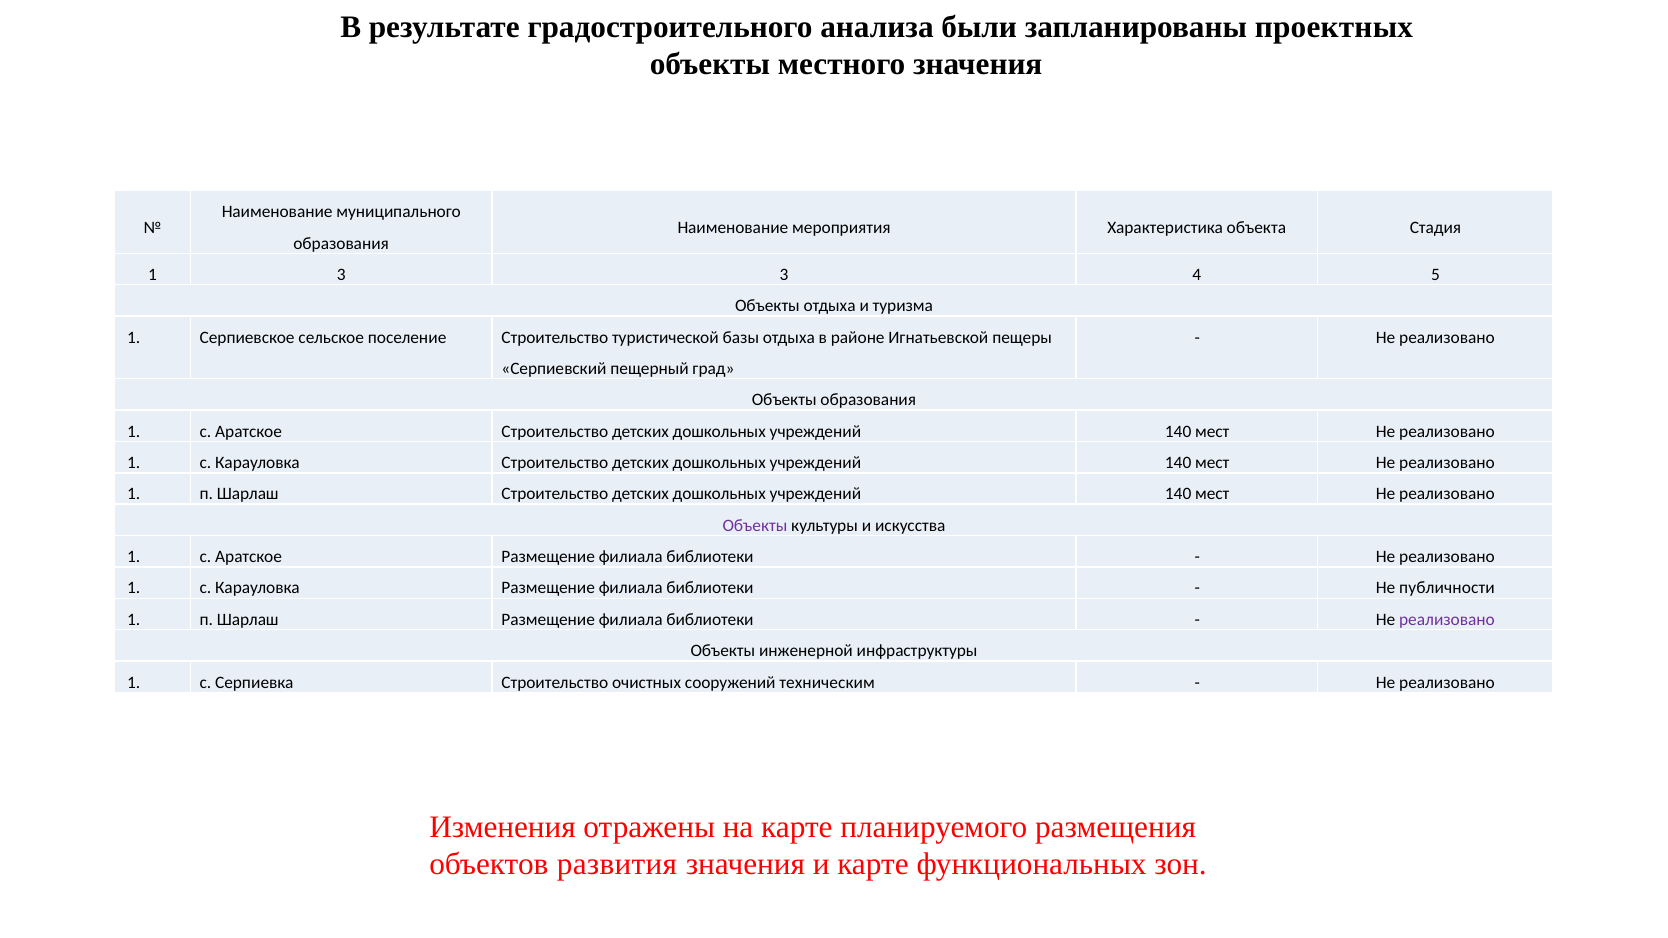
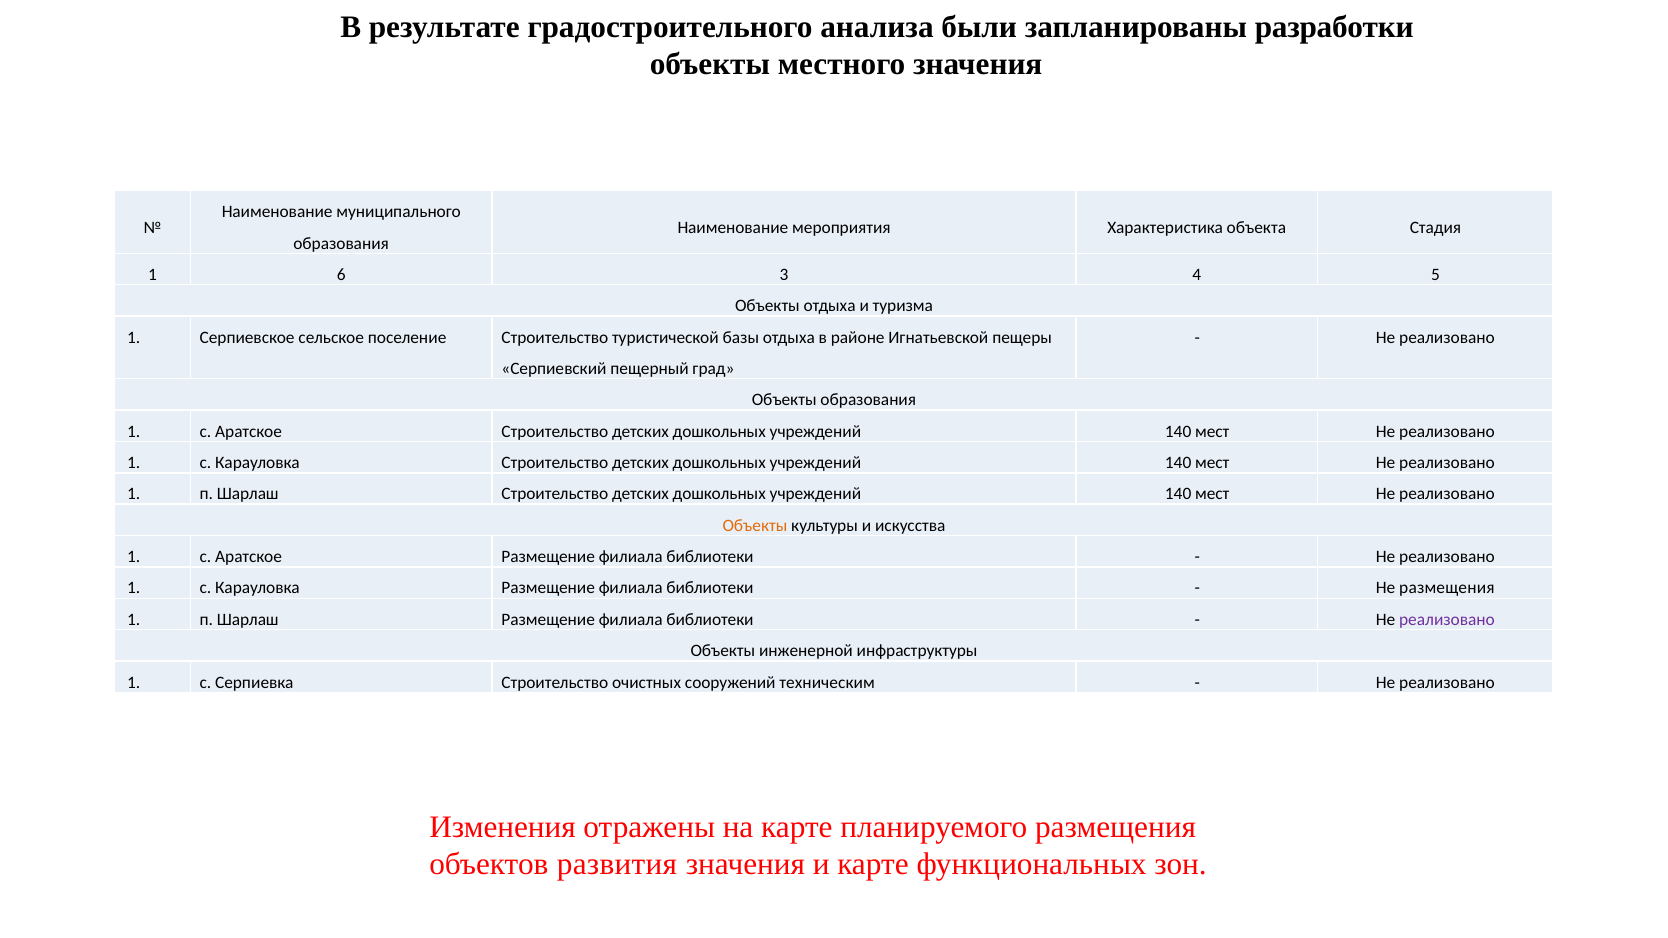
проектных: проектных -> разработки
1 3: 3 -> 6
Объекты at (755, 526) colour: purple -> orange
Не публичности: публичности -> размещения
